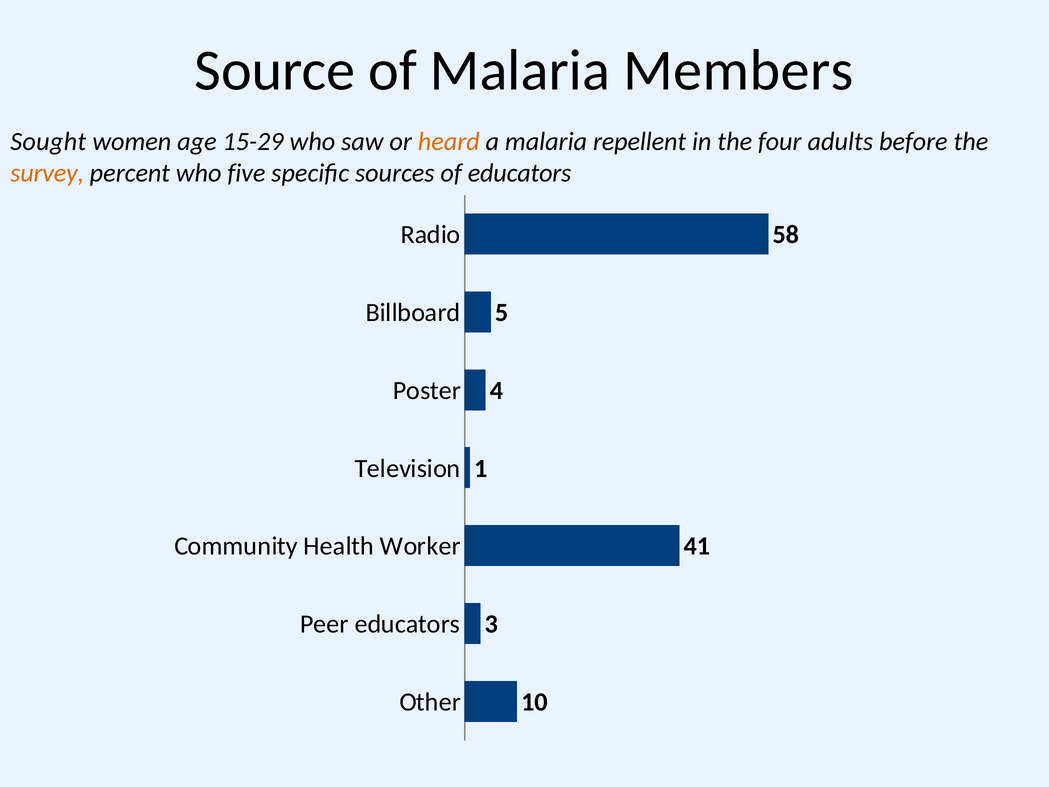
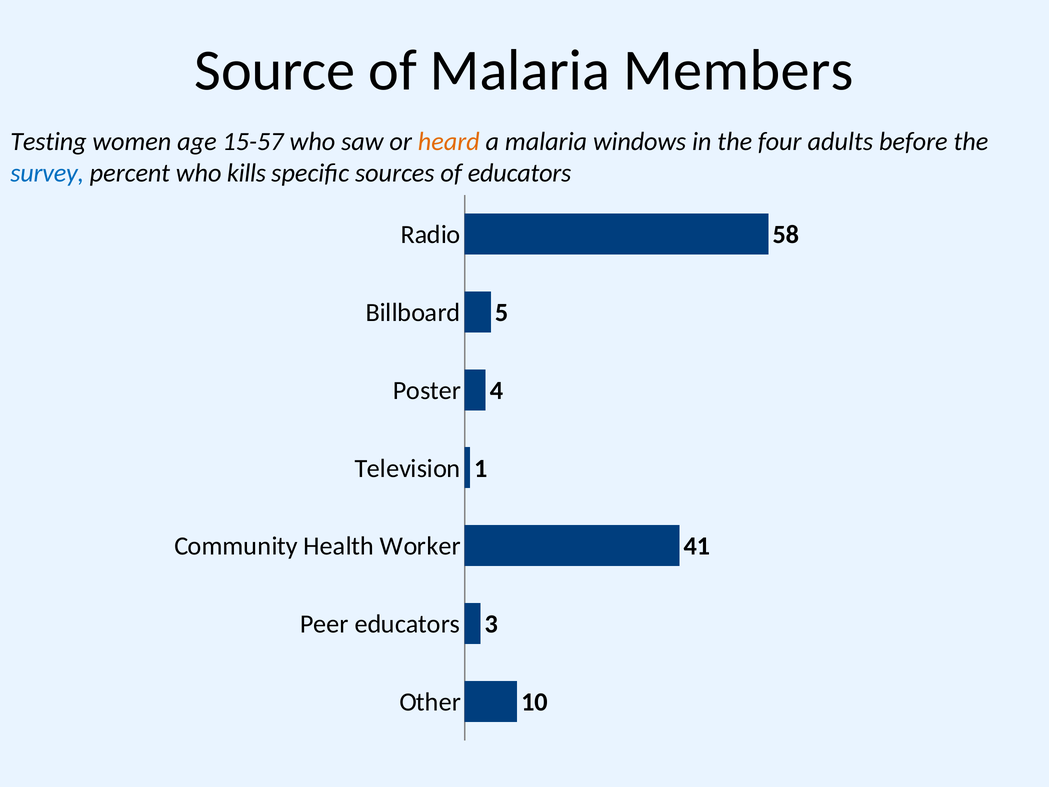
Sought: Sought -> Testing
15-29: 15-29 -> 15-57
repellent: repellent -> windows
survey colour: orange -> blue
five: five -> kills
